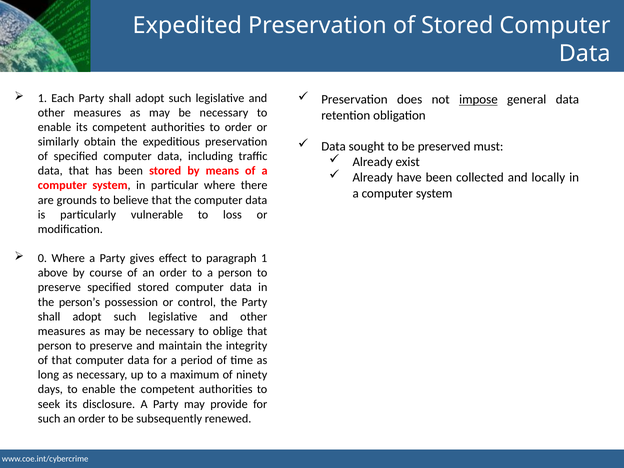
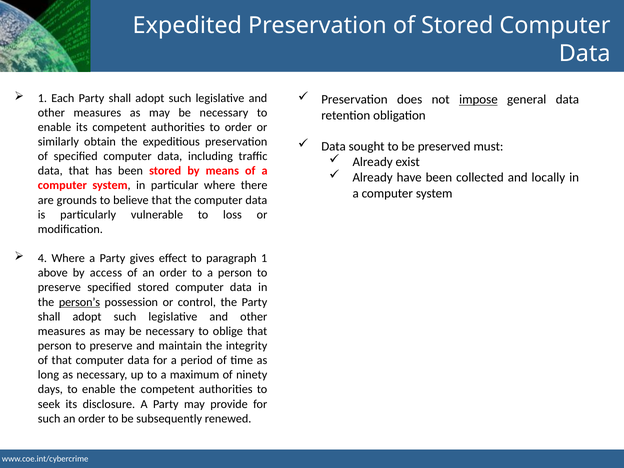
0: 0 -> 4
course: course -> access
person’s underline: none -> present
